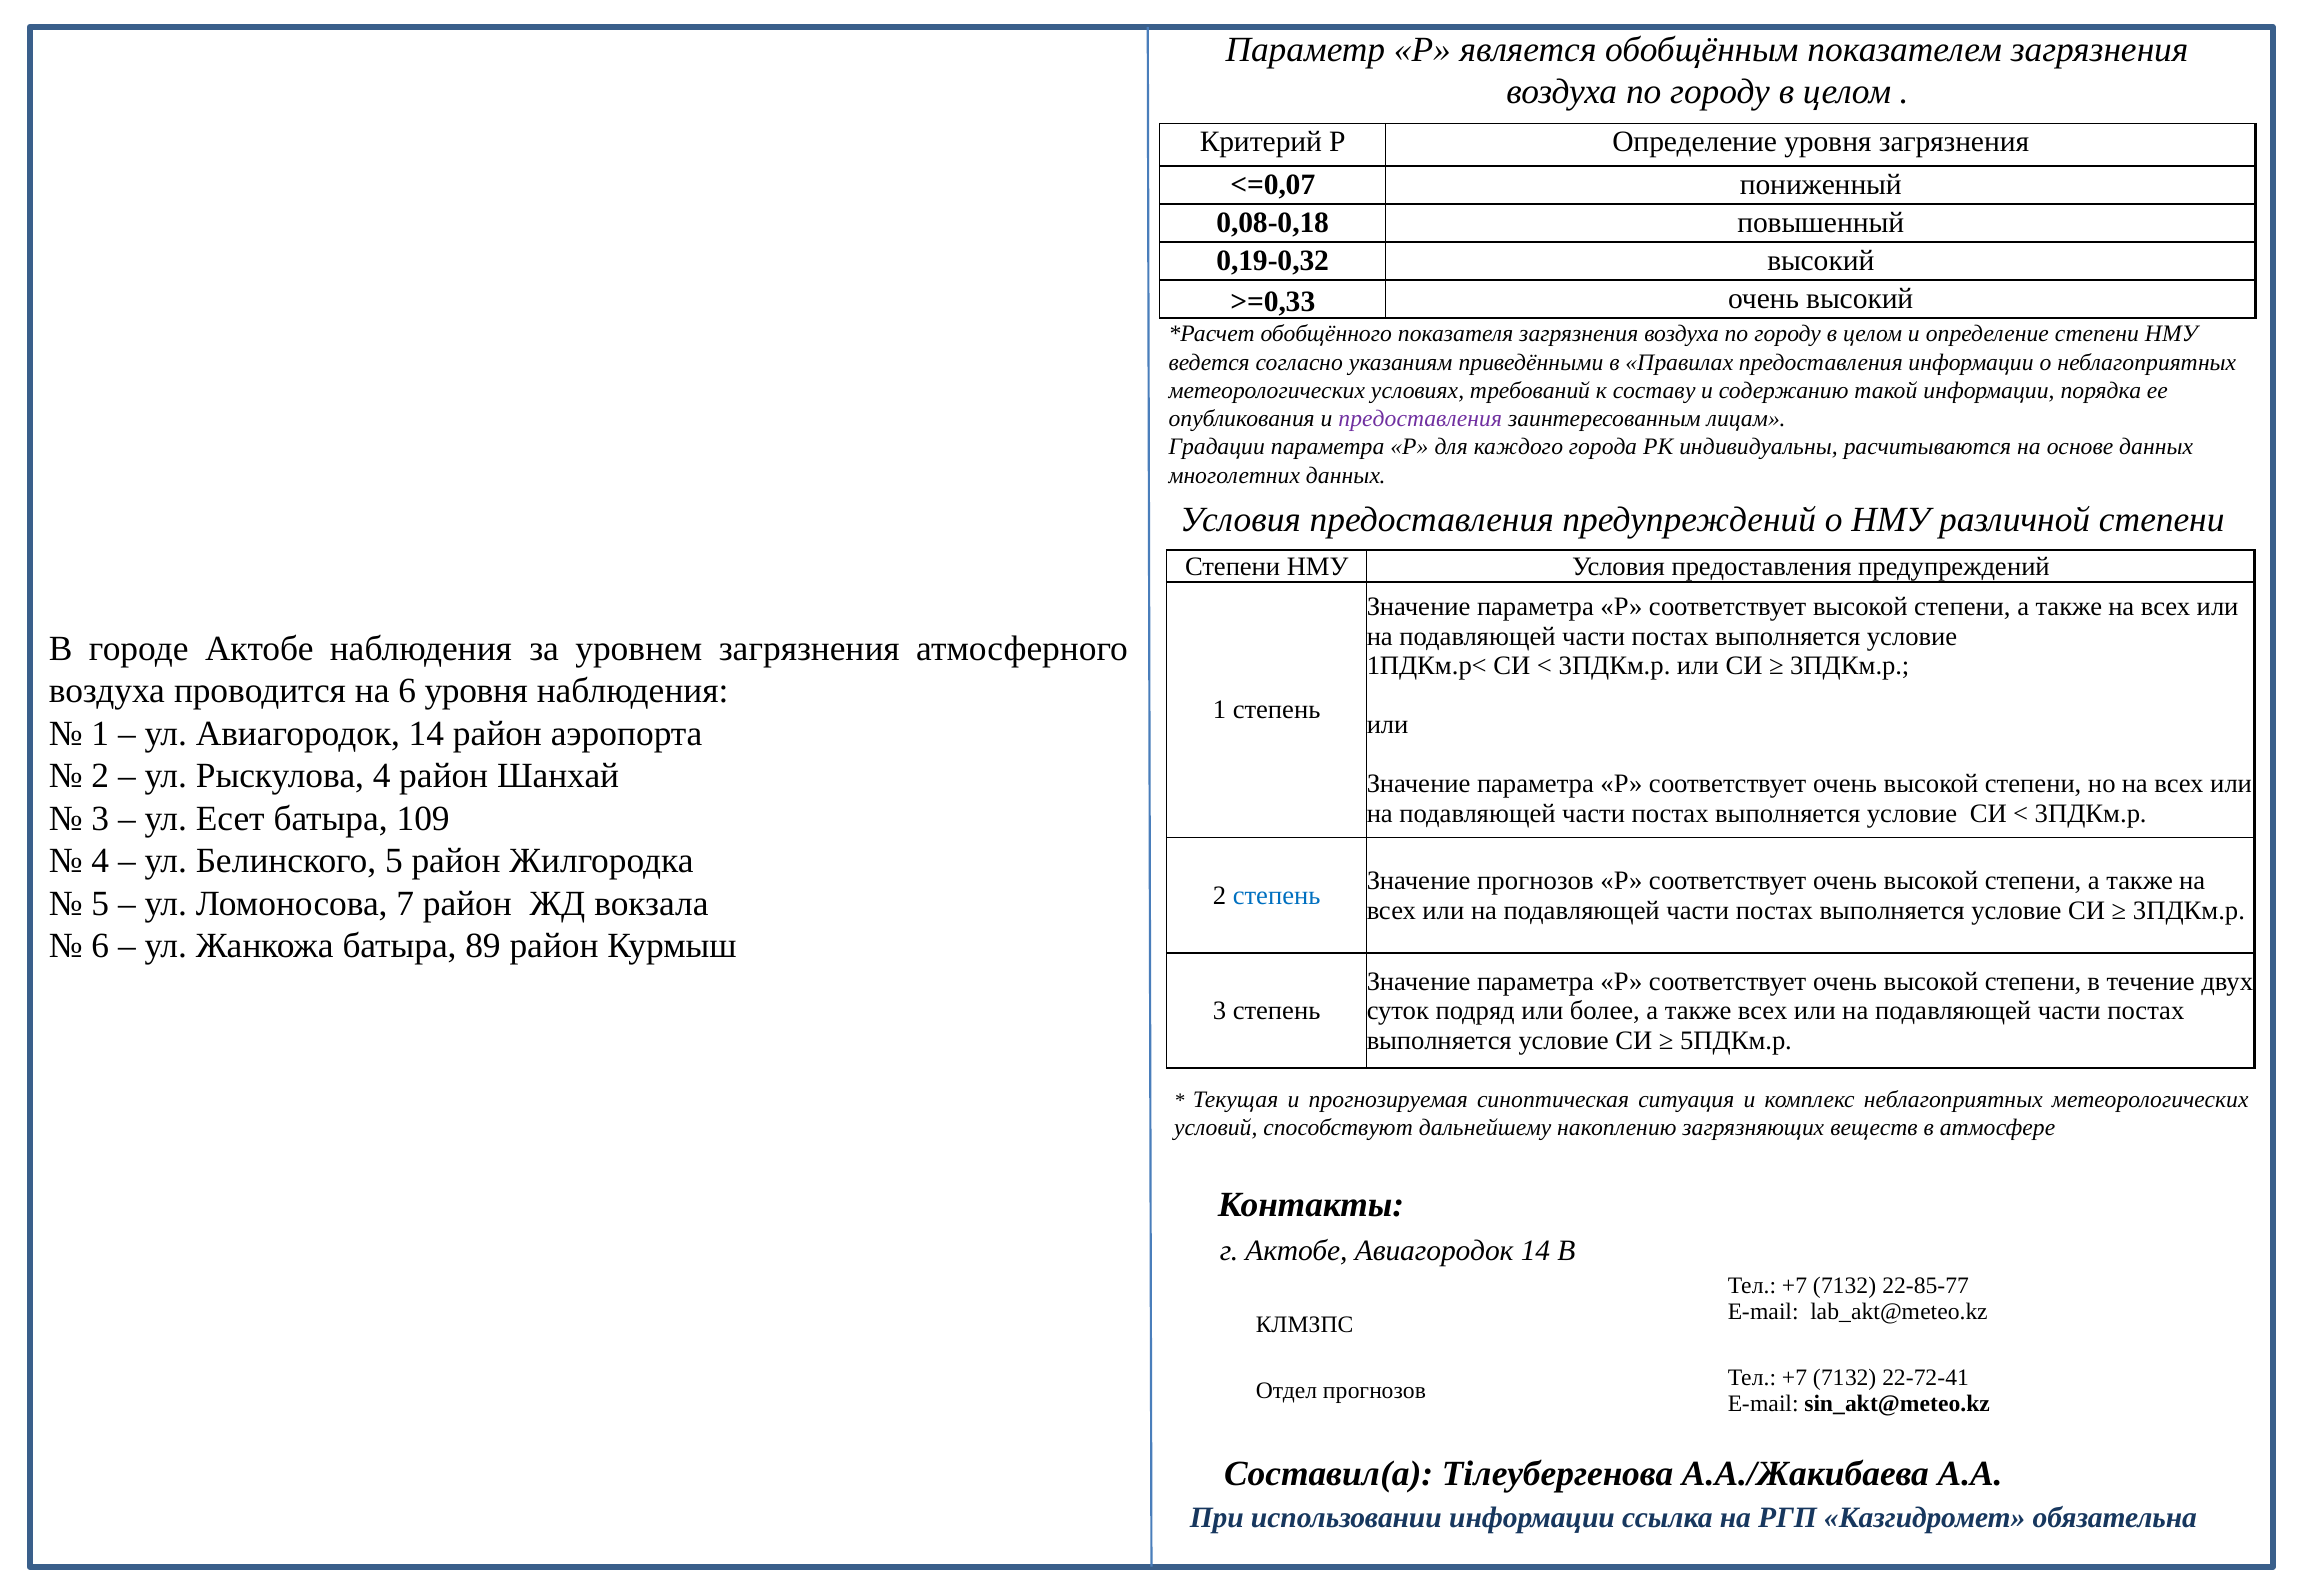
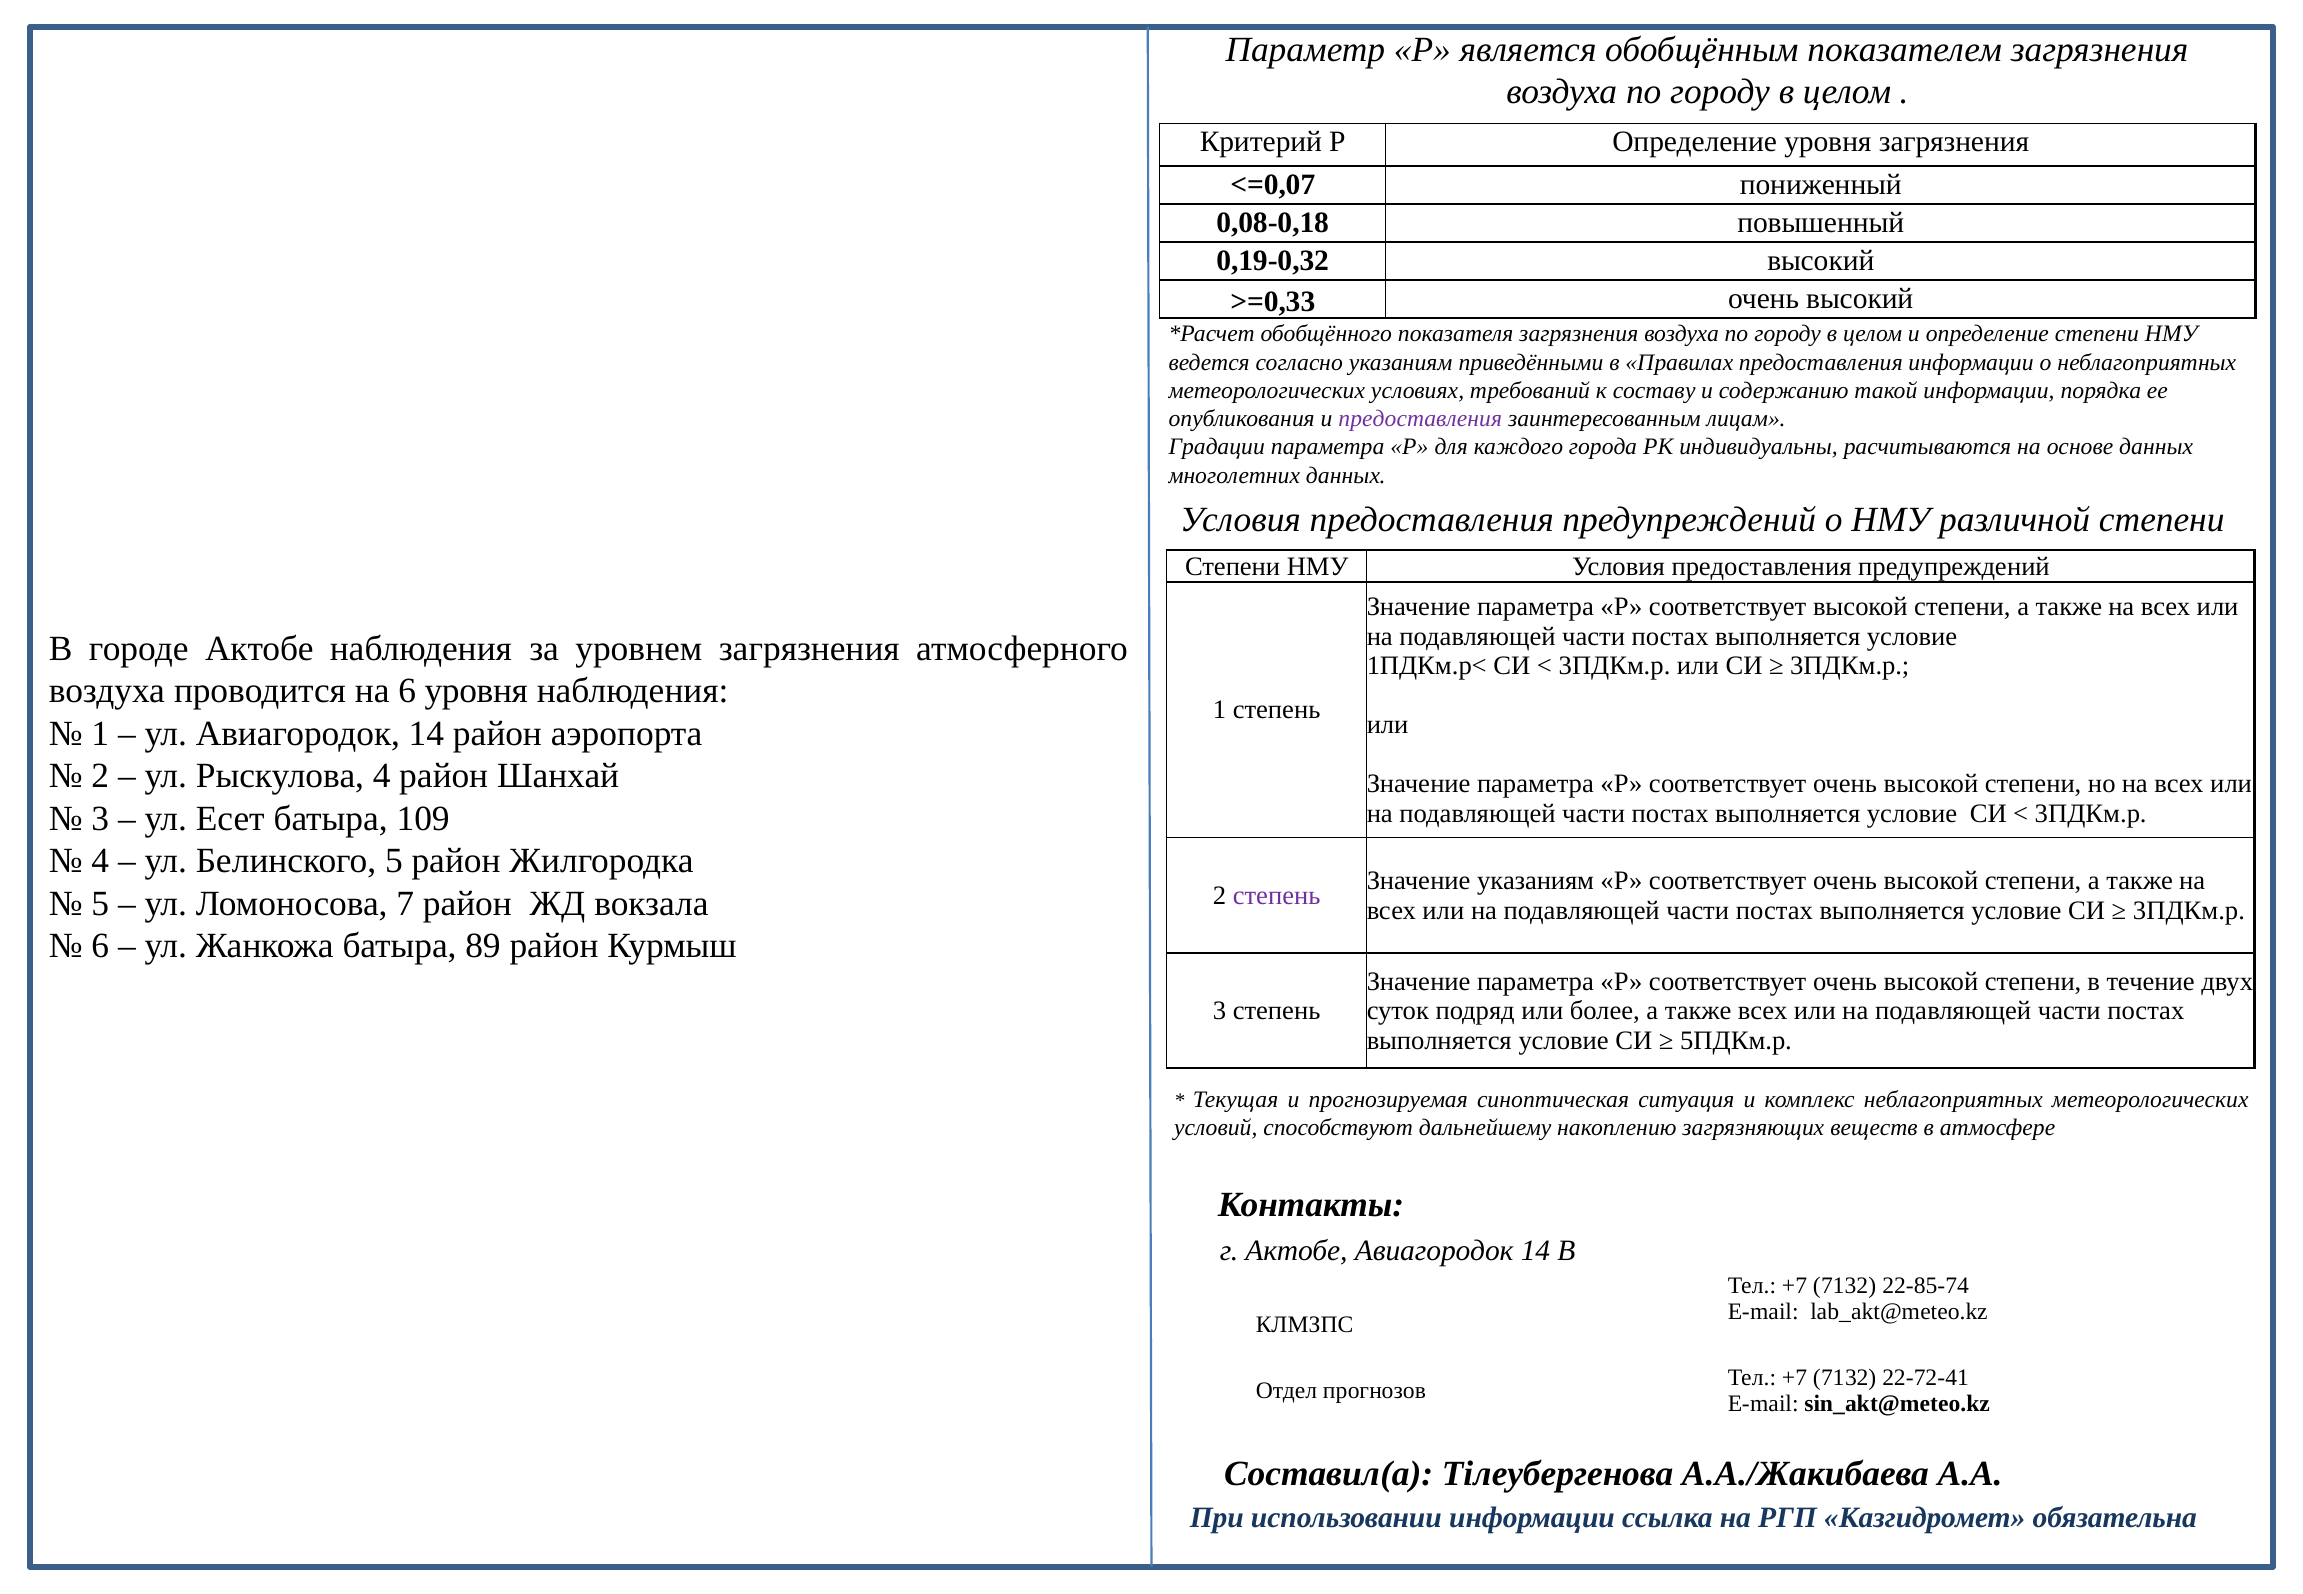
Значение прогнозов: прогнозов -> указаниям
степень at (1277, 896) colour: blue -> purple
22-85-77: 22-85-77 -> 22-85-74
